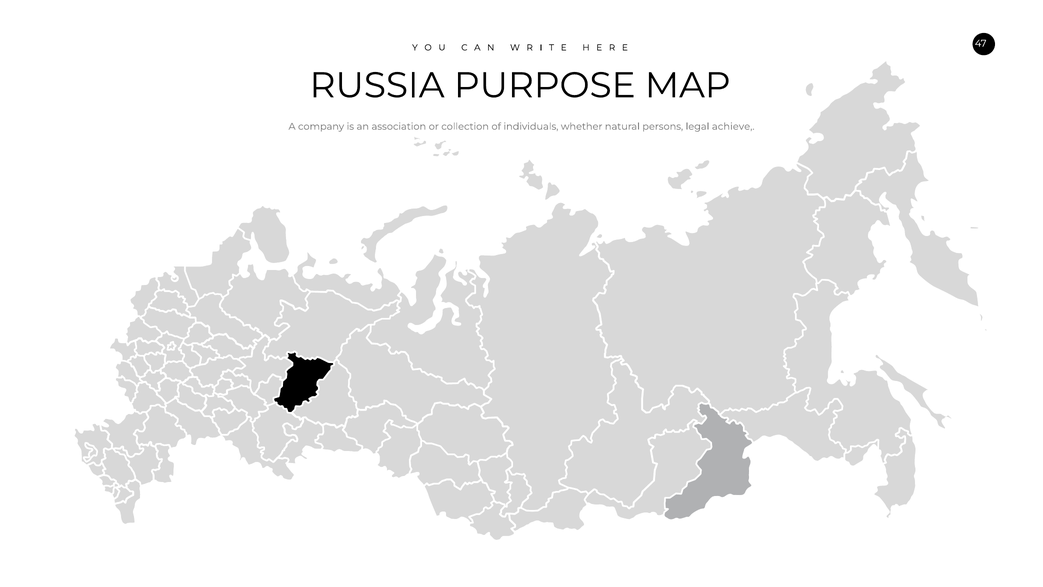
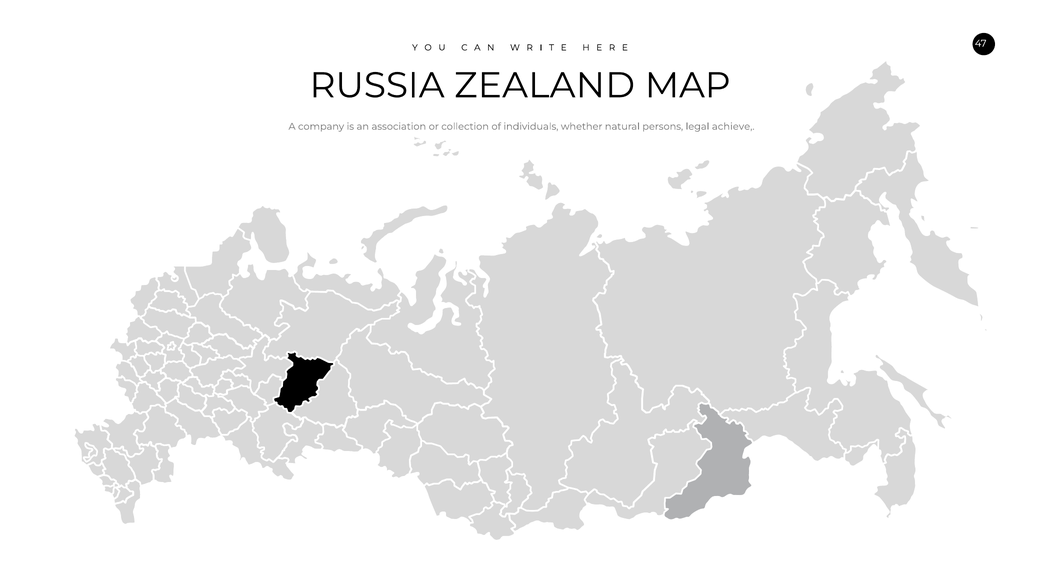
PURPOSE: PURPOSE -> ZEALAND
